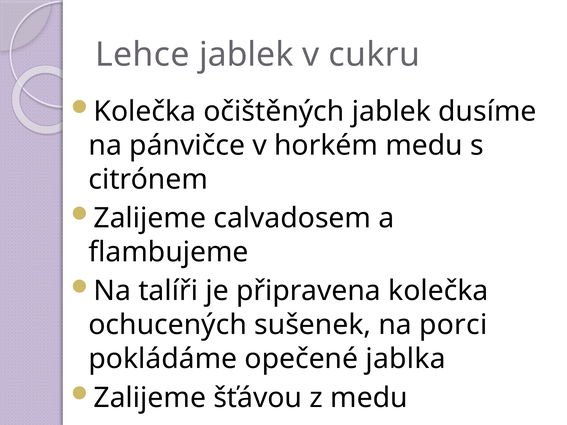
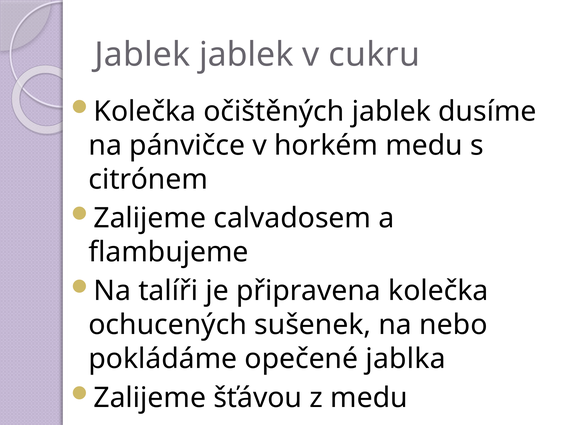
Lehce at (142, 55): Lehce -> Jablek
porci: porci -> nebo
